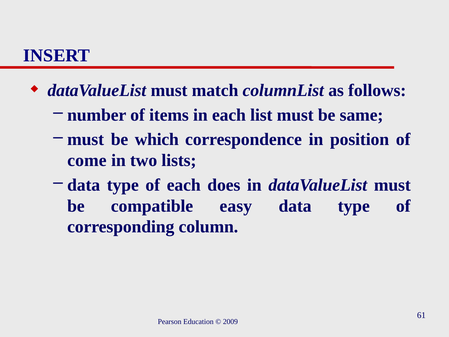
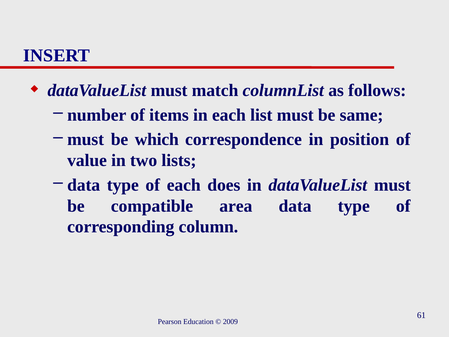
come: come -> value
easy: easy -> area
